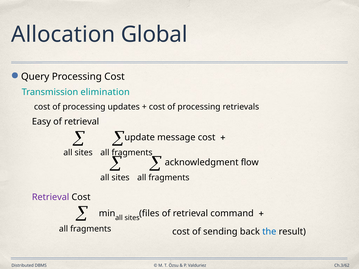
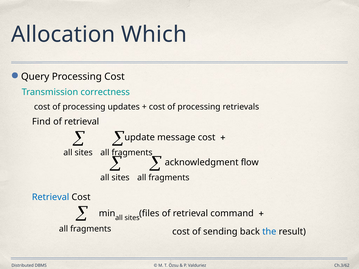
Global: Global -> Which
elimination: elimination -> correctness
Easy: Easy -> Find
Retrieval at (51, 197) colour: purple -> blue
